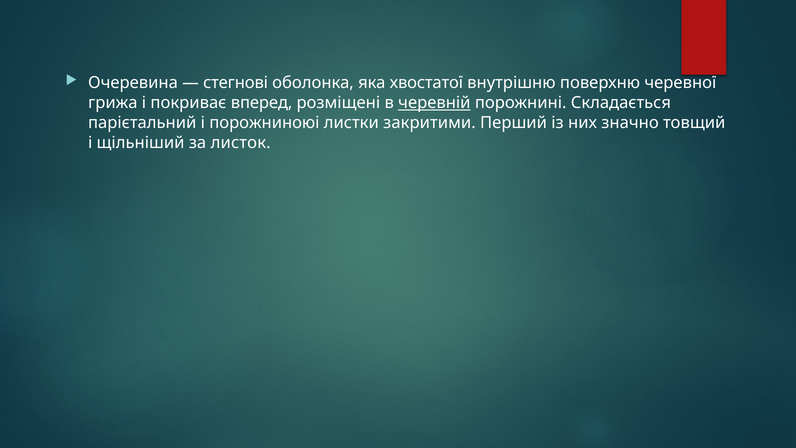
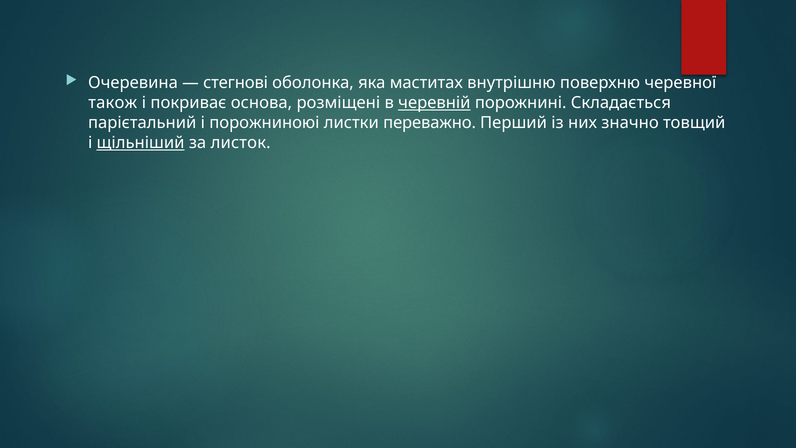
хвостатої: хвостатої -> маститах
грижа: грижа -> також
вперед: вперед -> основа
закритими: закритими -> переважно
щільніший underline: none -> present
